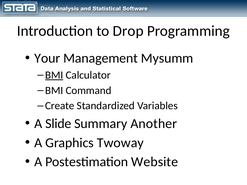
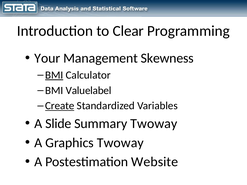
Drop: Drop -> Clear
Mysumm: Mysumm -> Skewness
Command: Command -> Valuelabel
Create underline: none -> present
Summary Another: Another -> Twoway
